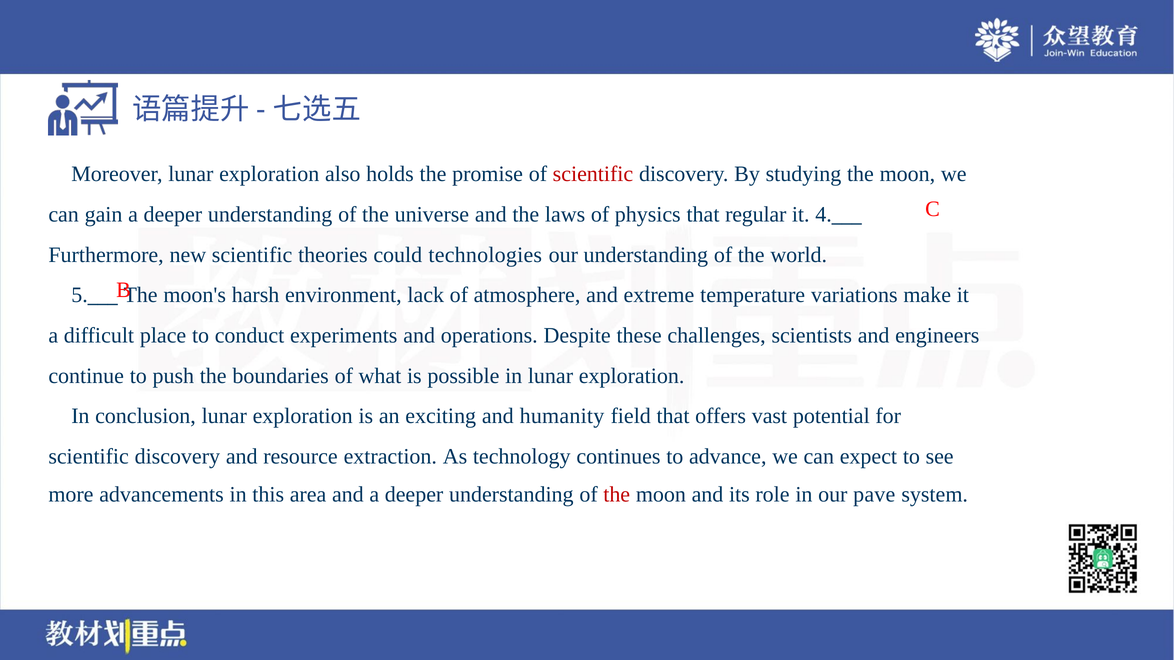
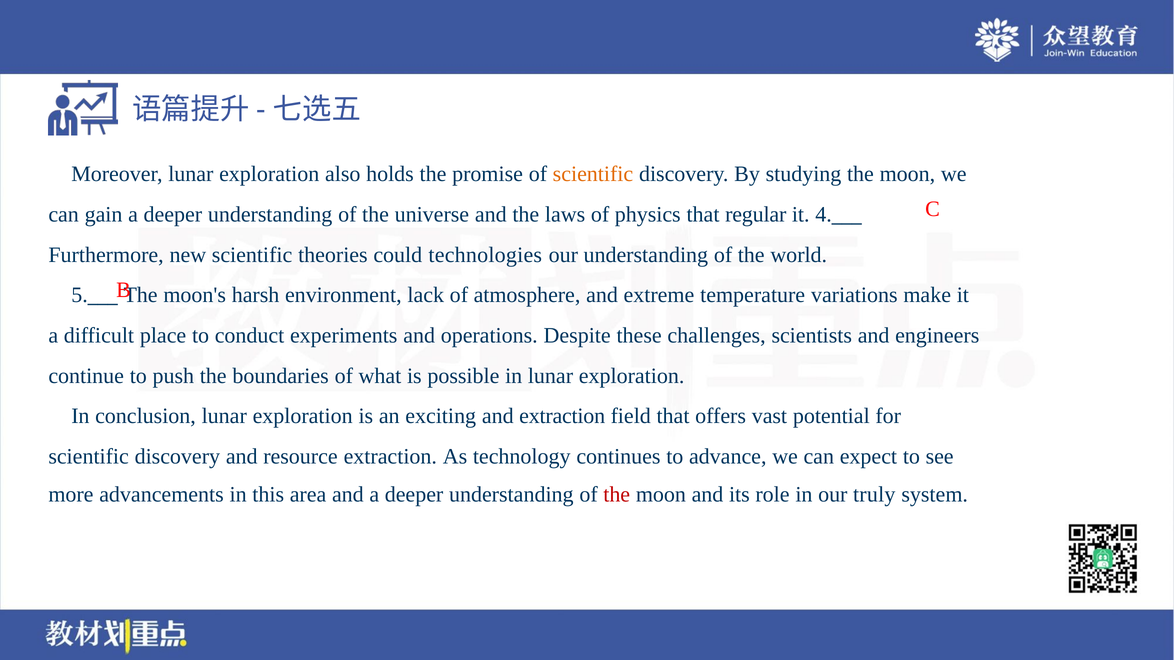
scientific at (593, 174) colour: red -> orange
and humanity: humanity -> extraction
pave: pave -> truly
